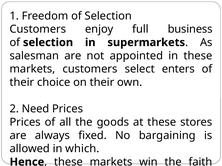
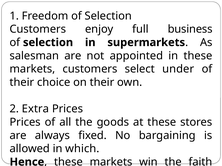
enters: enters -> under
Need: Need -> Extra
